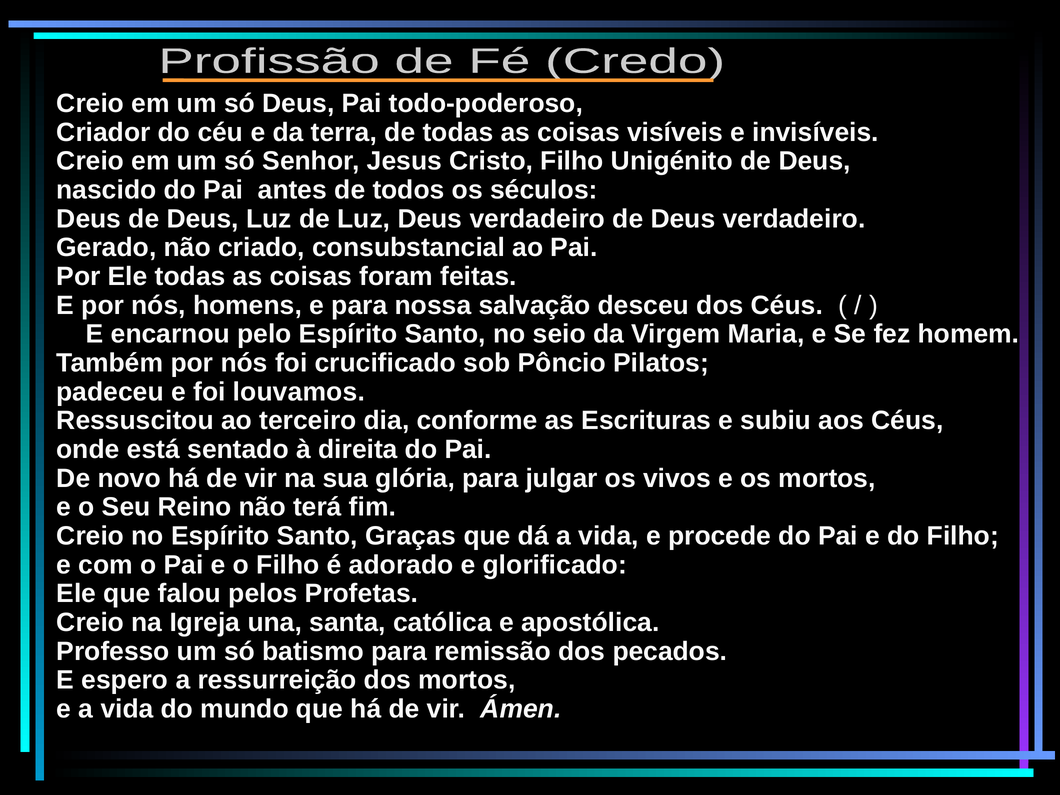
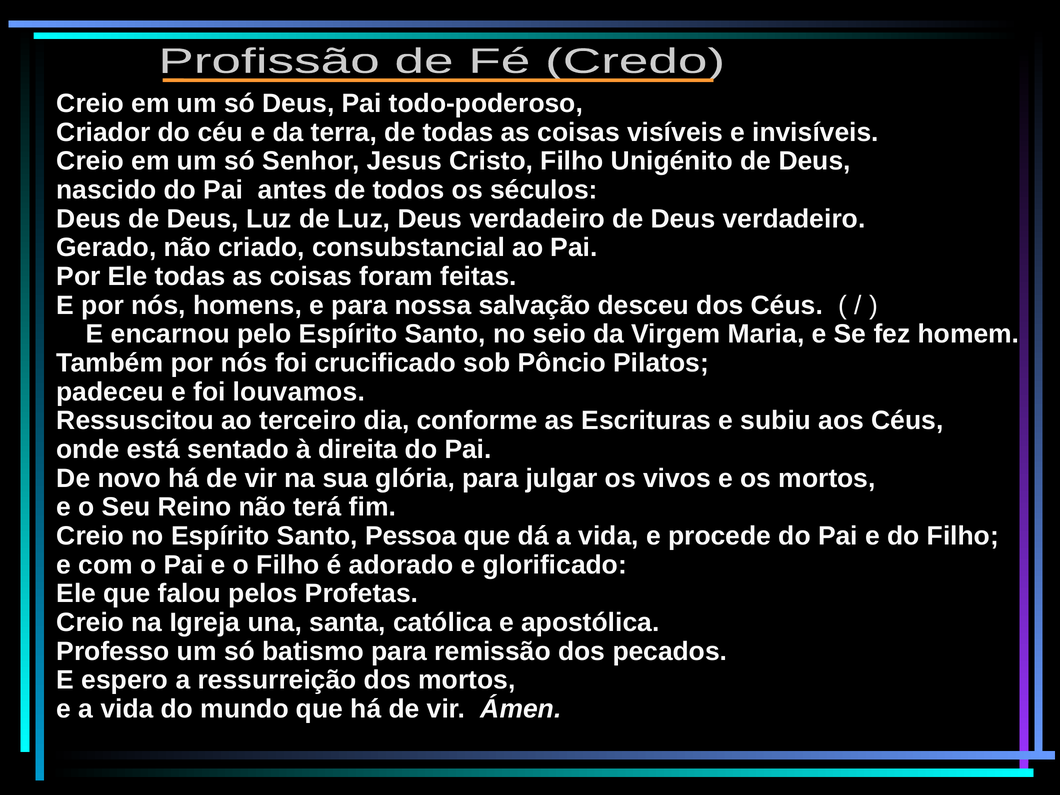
Graças: Graças -> Pessoa
